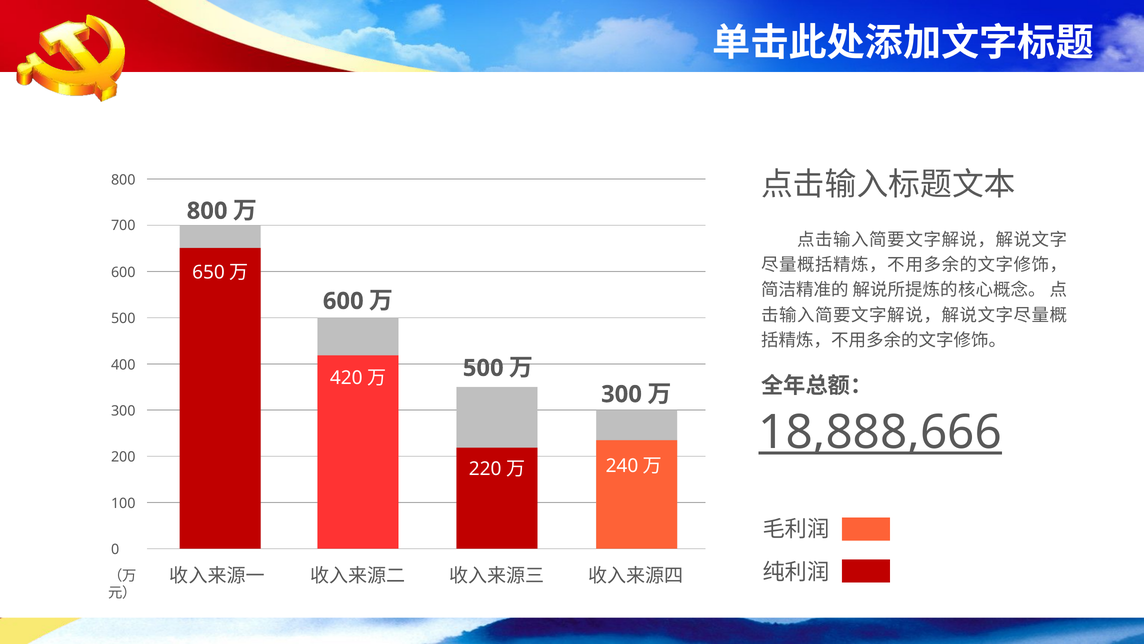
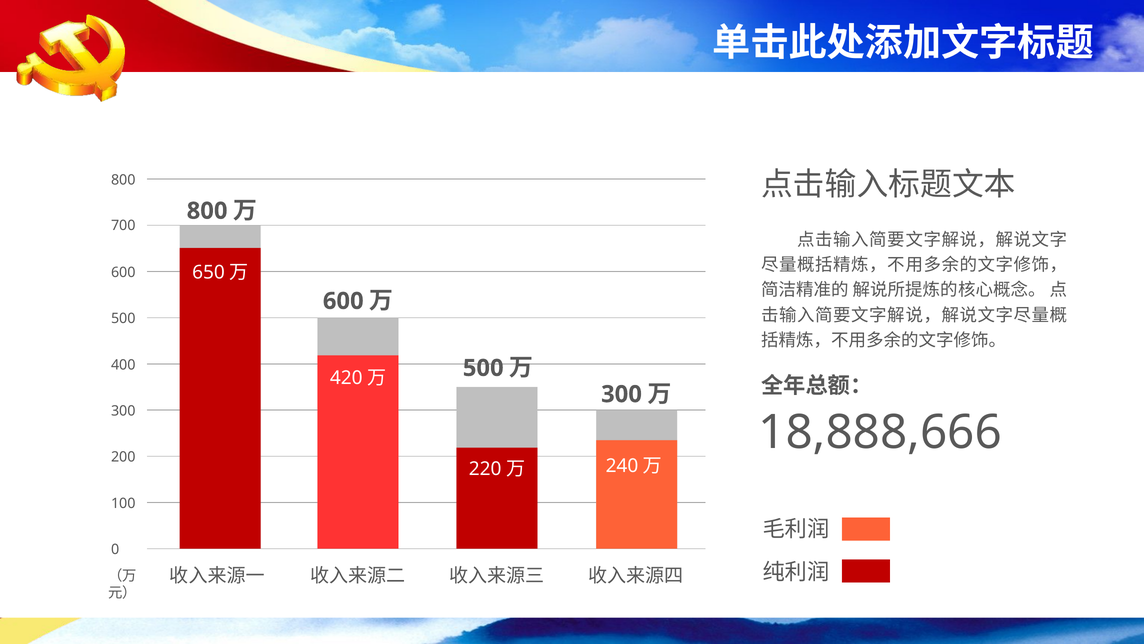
18,888,666 underline: present -> none
